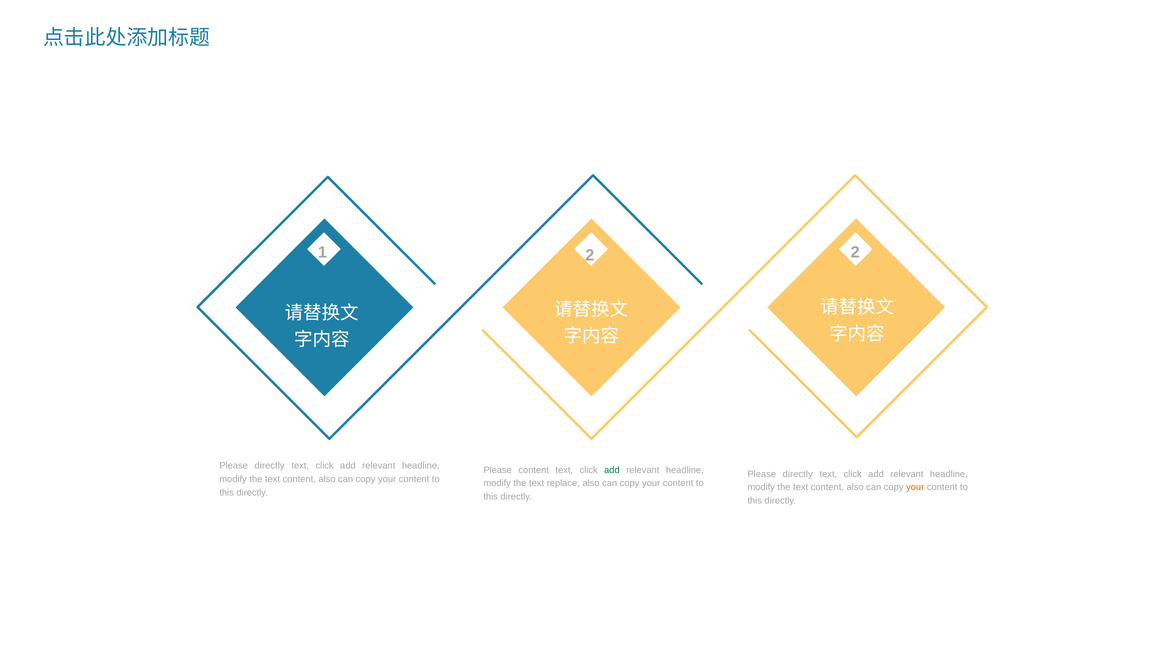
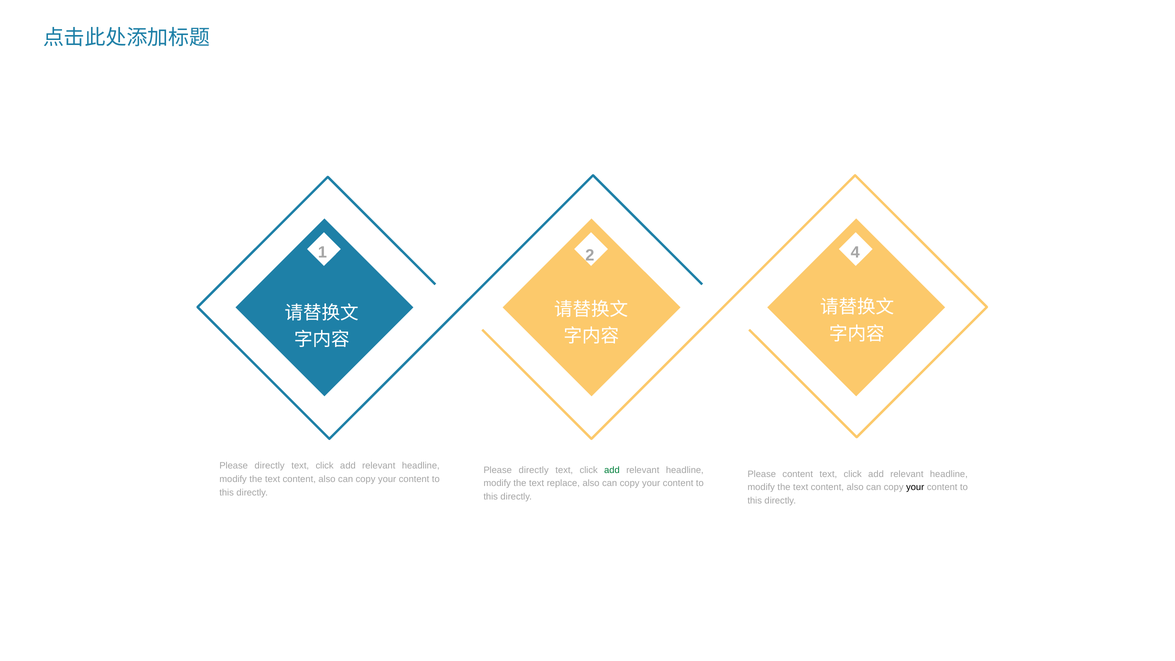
2 2: 2 -> 4
content at (534, 470): content -> directly
directly at (798, 474): directly -> content
your at (915, 487) colour: orange -> black
